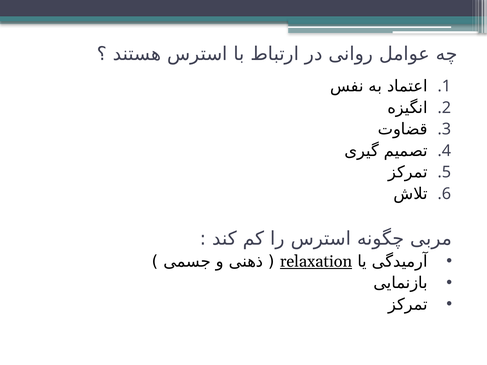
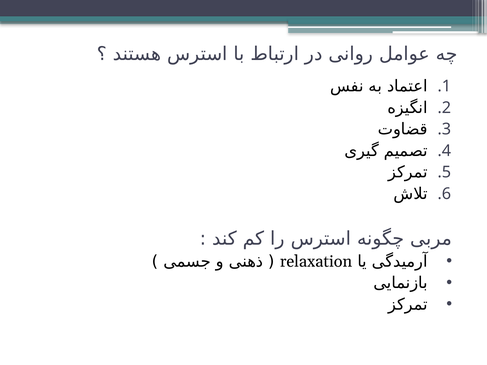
relaxation underline: present -> none
